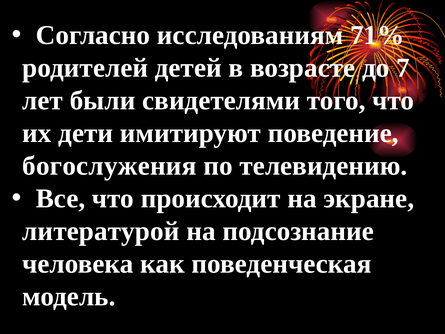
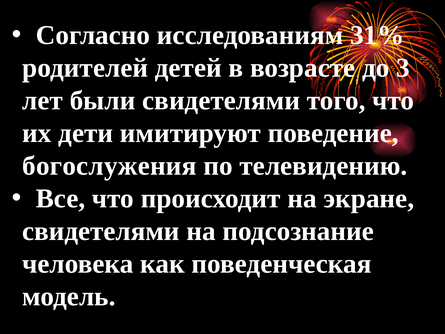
71%: 71% -> 31%
7: 7 -> 3
литературой at (101, 231): литературой -> свидетелями
